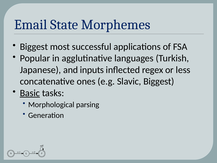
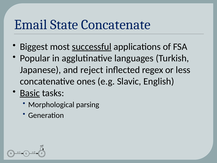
Morphemes: Morphemes -> Concatenate
successful underline: none -> present
inputs: inputs -> reject
Slavic Biggest: Biggest -> English
